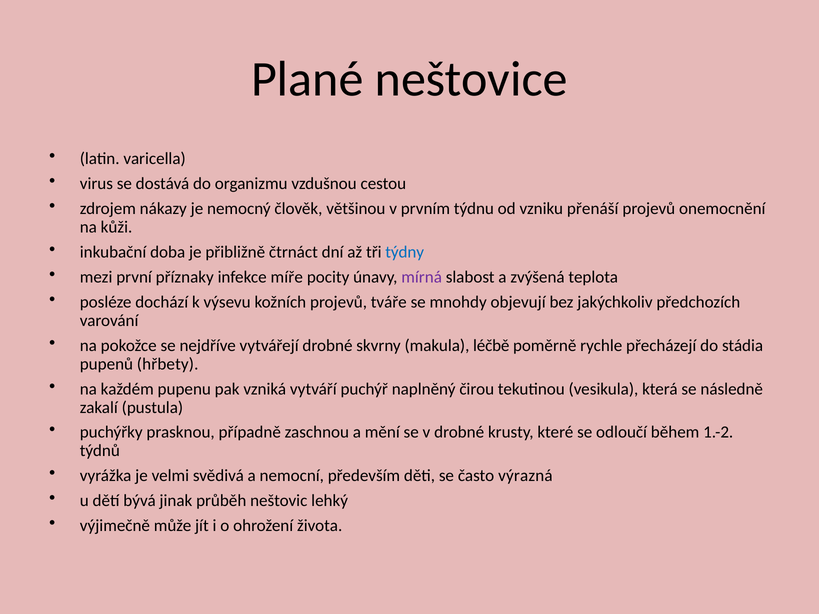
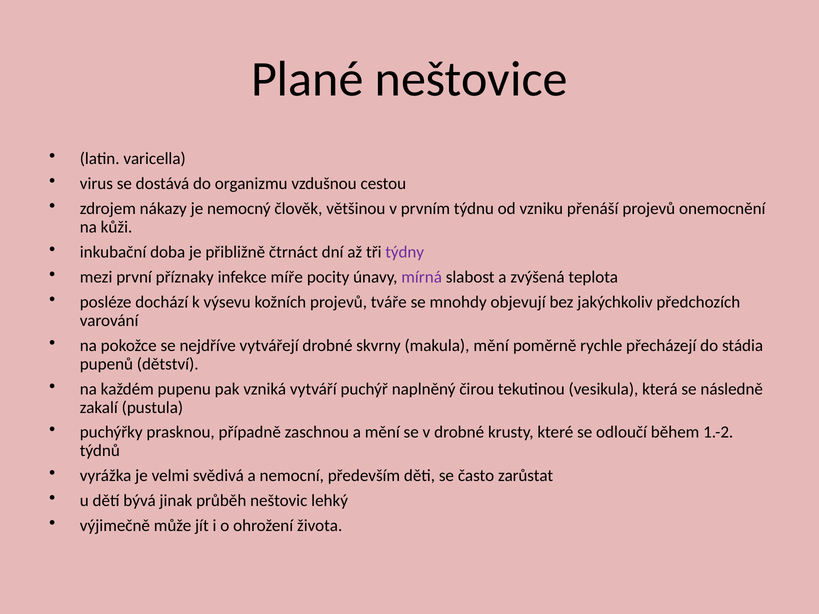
týdny colour: blue -> purple
makula léčbě: léčbě -> mění
hřbety: hřbety -> dětství
výrazná: výrazná -> zarůstat
